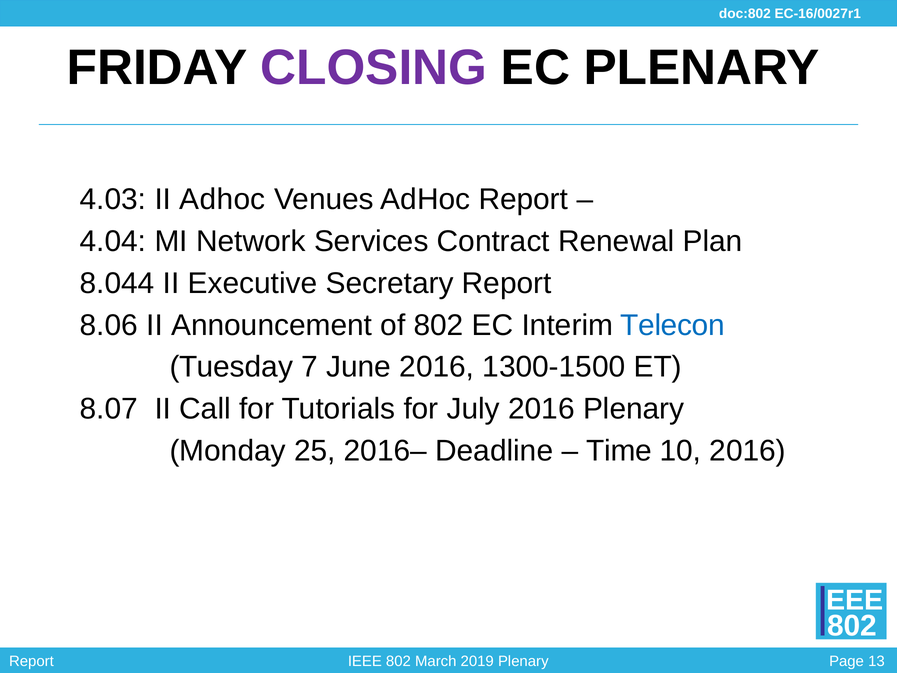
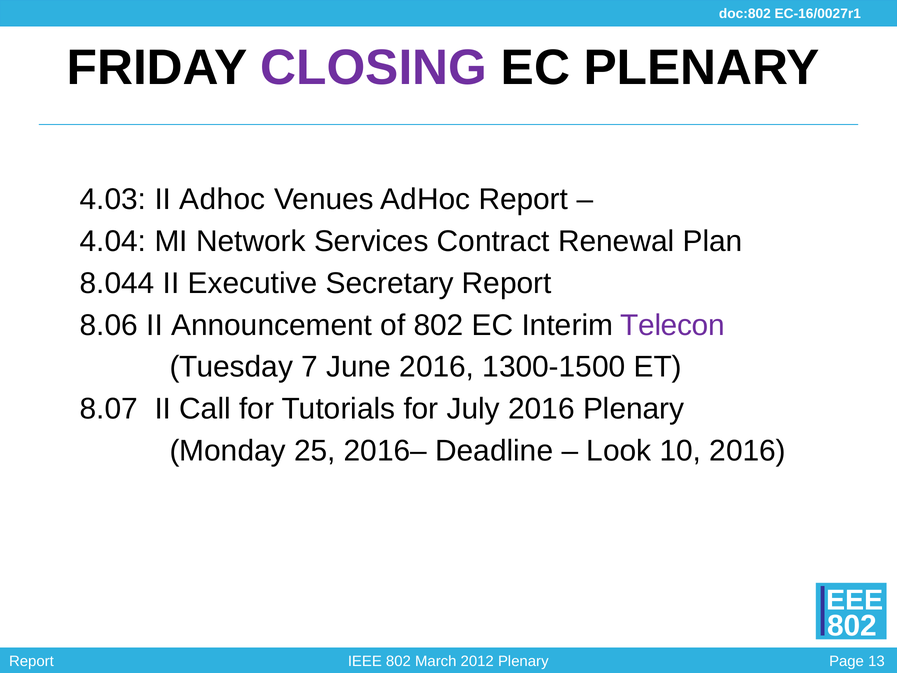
Telecon colour: blue -> purple
Time: Time -> Look
2019: 2019 -> 2012
